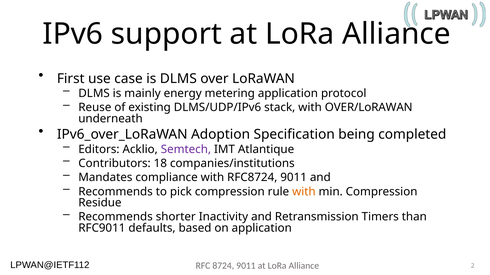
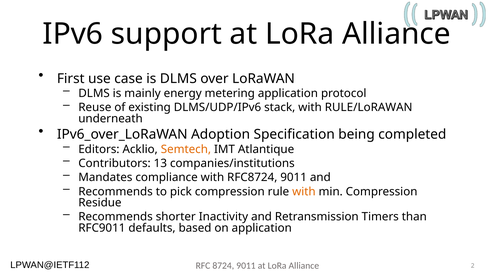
OVER/LoRAWAN: OVER/LoRAWAN -> RULE/LoRAWAN
Semtech colour: purple -> orange
18: 18 -> 13
